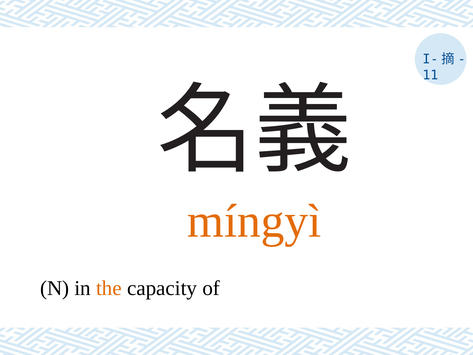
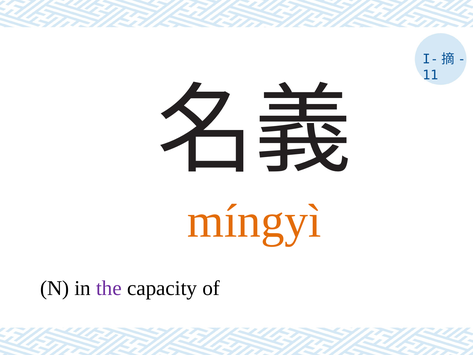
the colour: orange -> purple
